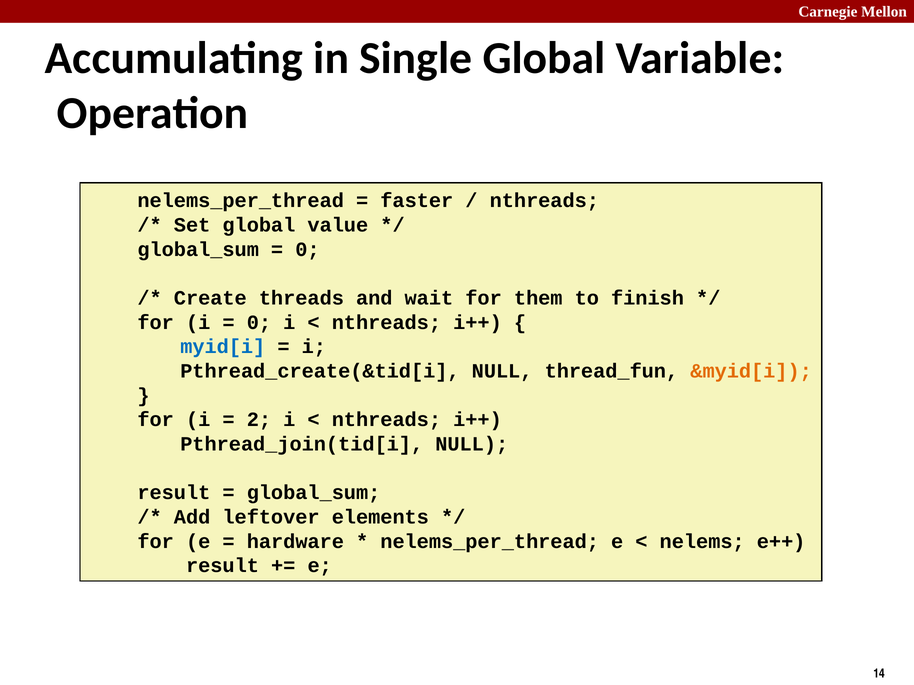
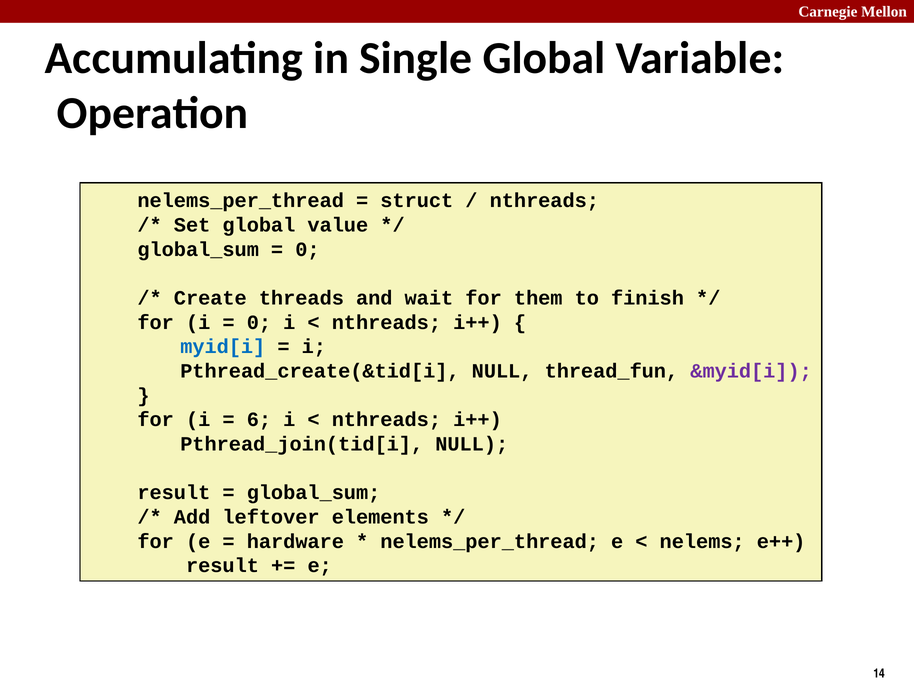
faster: faster -> struct
&myid[i colour: orange -> purple
2: 2 -> 6
